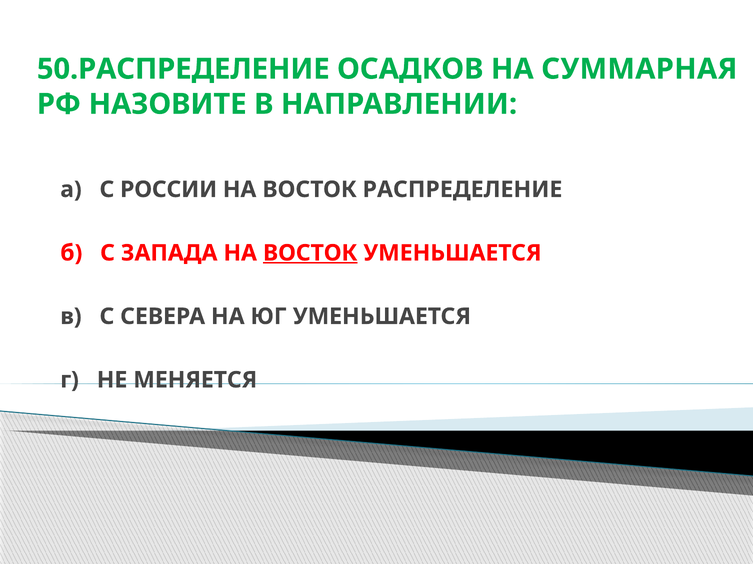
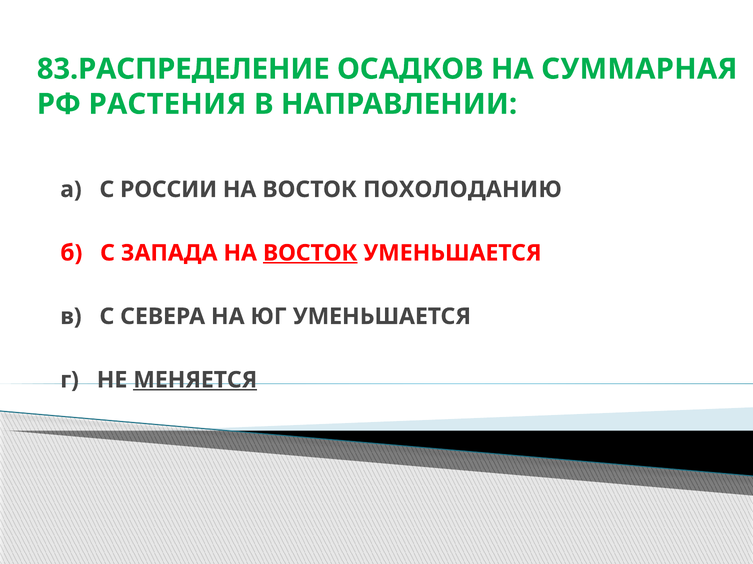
50.РАСПРЕДЕЛЕНИЕ: 50.РАСПРЕДЕЛЕНИЕ -> 83.РАСПРЕДЕЛЕНИЕ
НАЗОВИТЕ: НАЗОВИТЕ -> РАСТЕНИЯ
РАСПРЕДЕЛЕНИЕ: РАСПРЕДЕЛЕНИЕ -> ПОХОЛОДАНИЮ
МЕНЯЕТСЯ underline: none -> present
